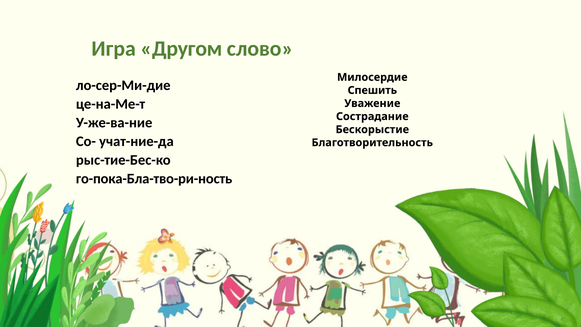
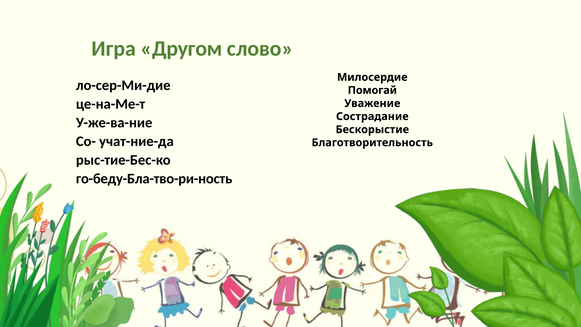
Спешить: Спешить -> Помогай
го-пока-Бла-тво-ри-ность: го-пока-Бла-тво-ри-ность -> го-беду-Бла-тво-ри-ность
